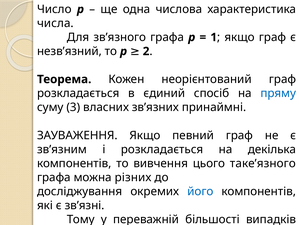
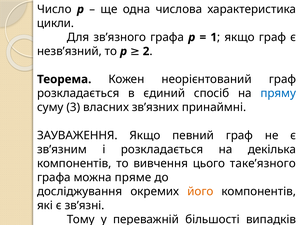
числа: числа -> цикли
різних: різних -> пряме
його colour: blue -> orange
